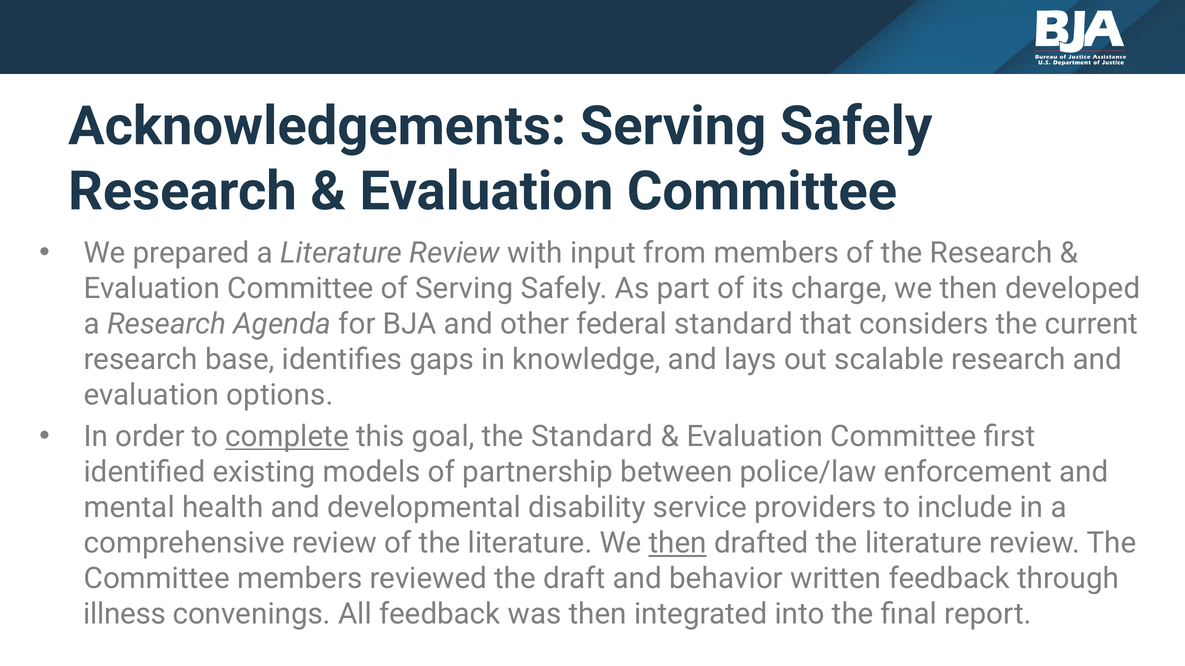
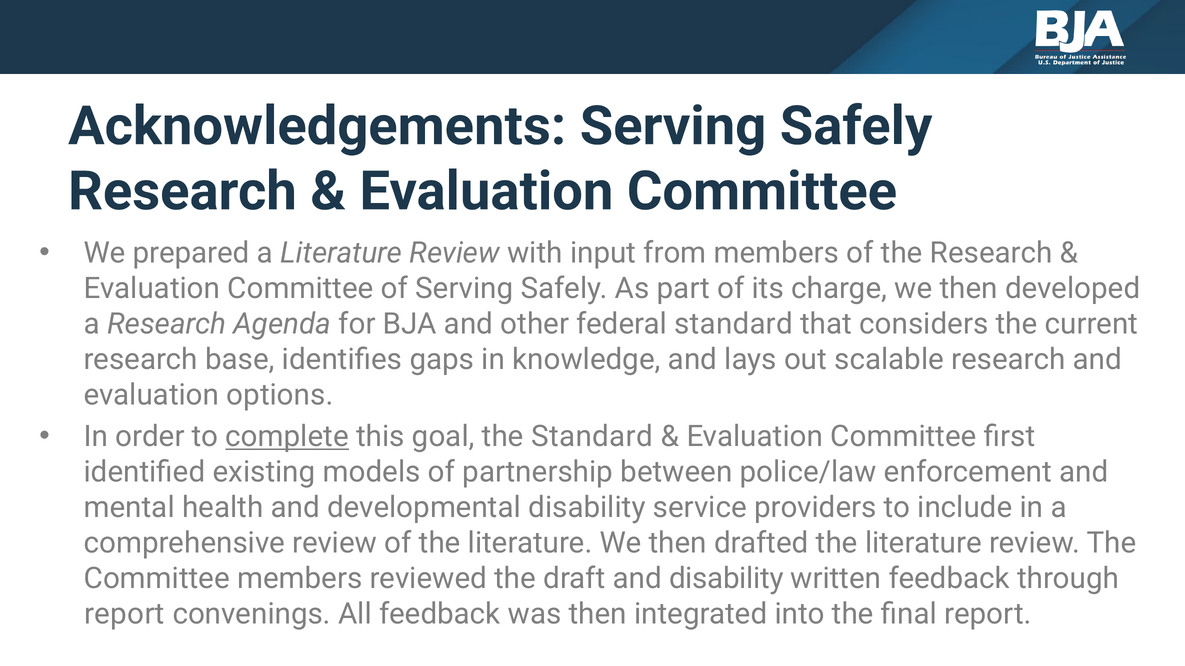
then at (678, 544) underline: present -> none
and behavior: behavior -> disability
illness at (125, 615): illness -> report
